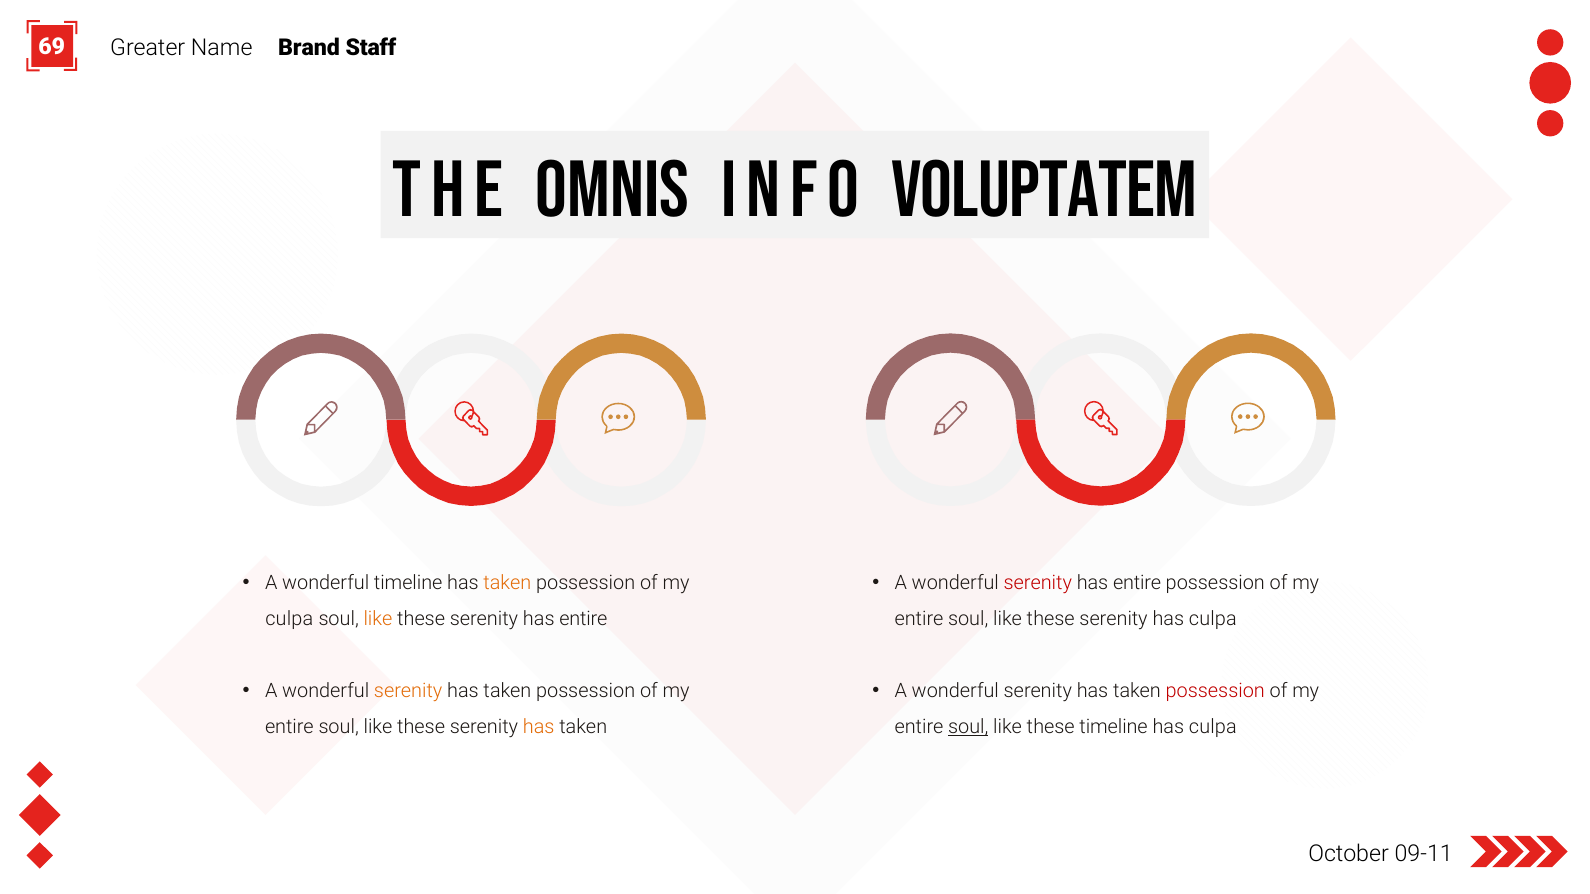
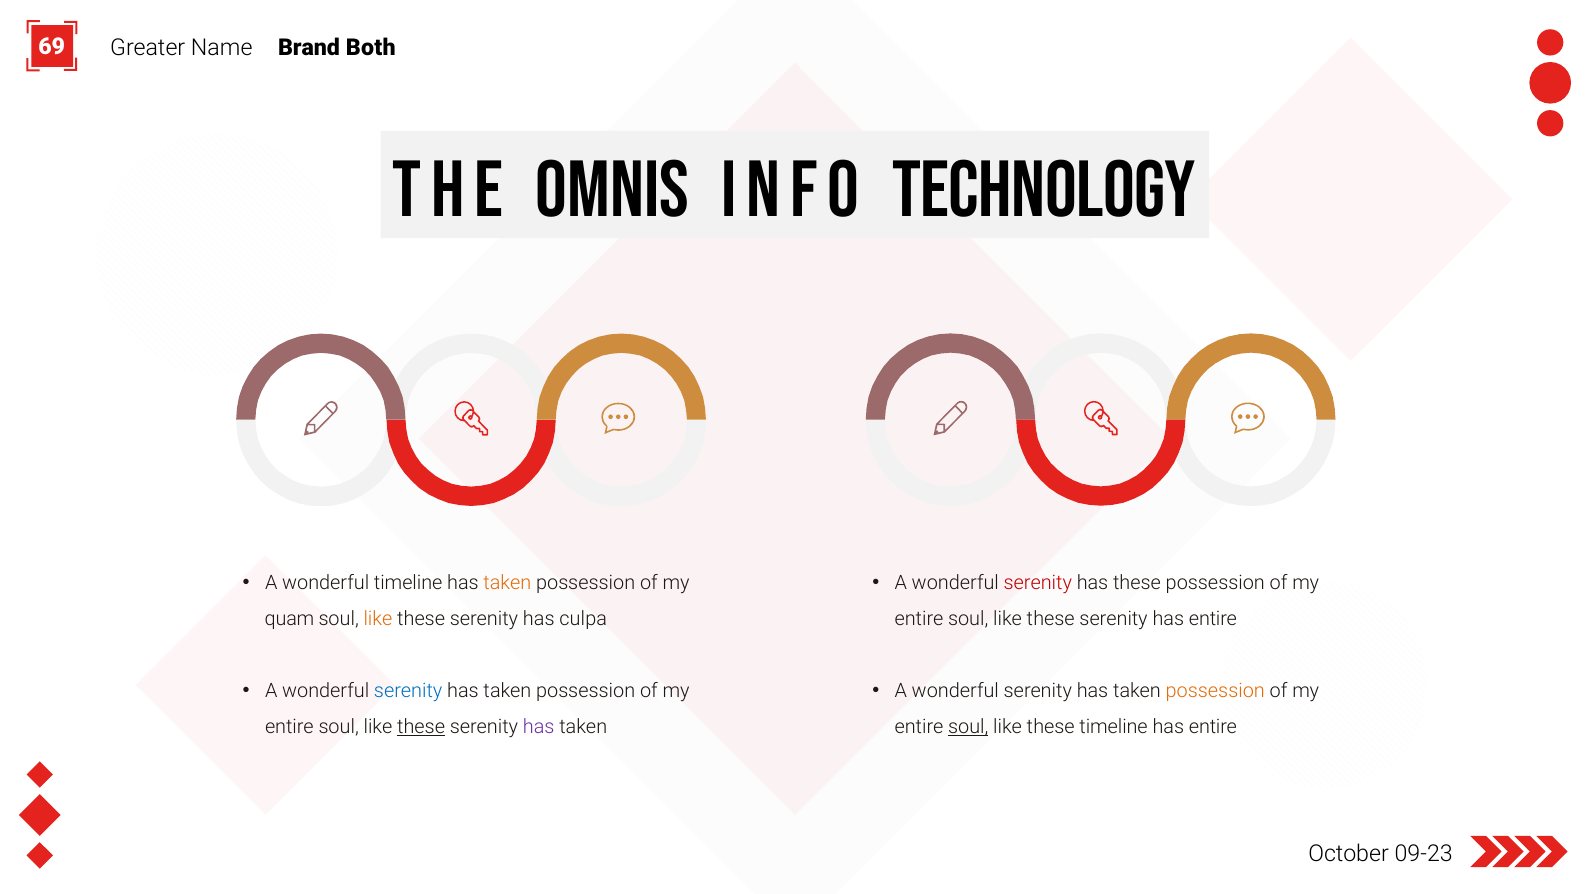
Staff: Staff -> Both
voluptatem: voluptatem -> technology
entire at (1137, 583): entire -> these
serenity has culpa: culpa -> entire
culpa at (289, 619): culpa -> quam
these serenity has entire: entire -> culpa
possession at (1215, 691) colour: red -> orange
serenity at (408, 692) colour: orange -> blue
culpa at (1213, 727): culpa -> entire
these at (421, 727) underline: none -> present
has at (539, 727) colour: orange -> purple
09-11: 09-11 -> 09-23
